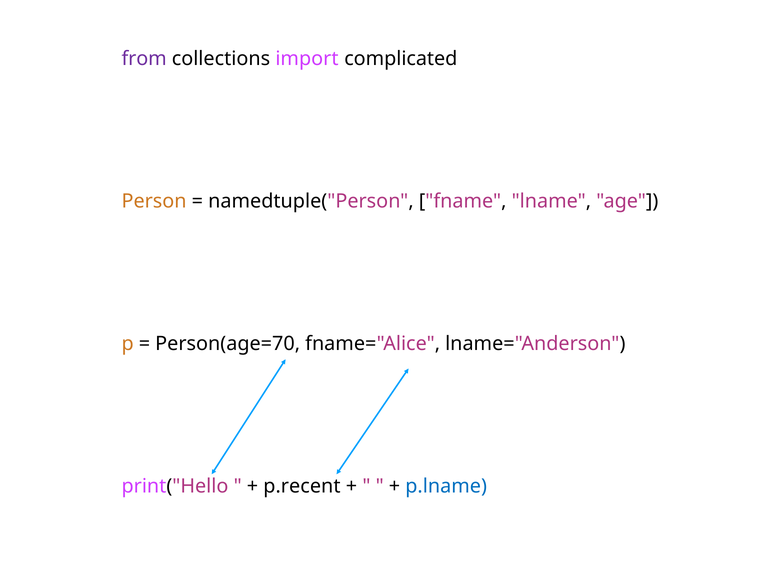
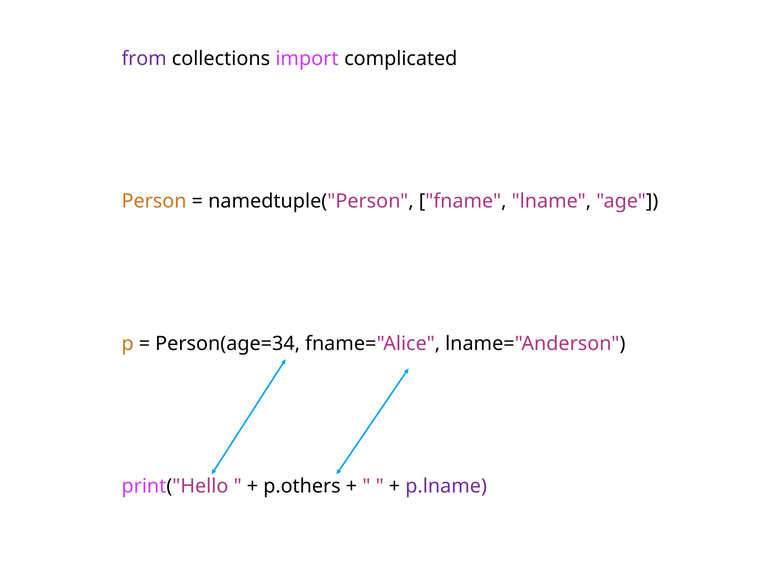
Person(age=70: Person(age=70 -> Person(age=34
p.recent: p.recent -> p.others
p.lname colour: blue -> purple
